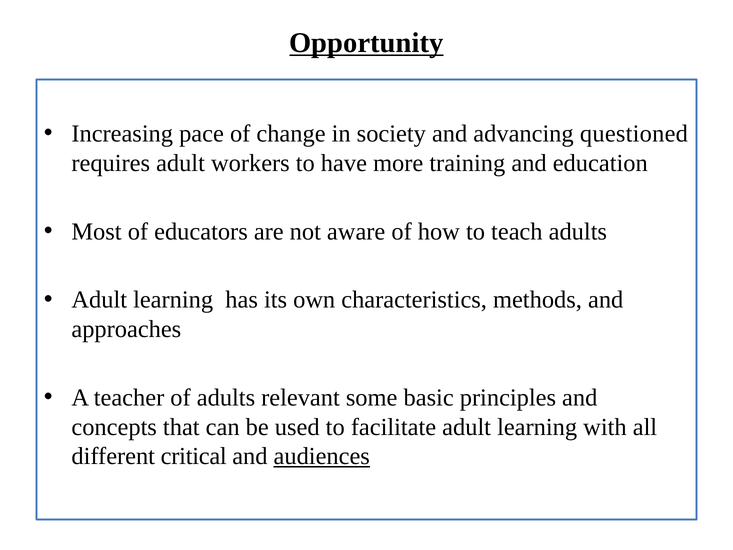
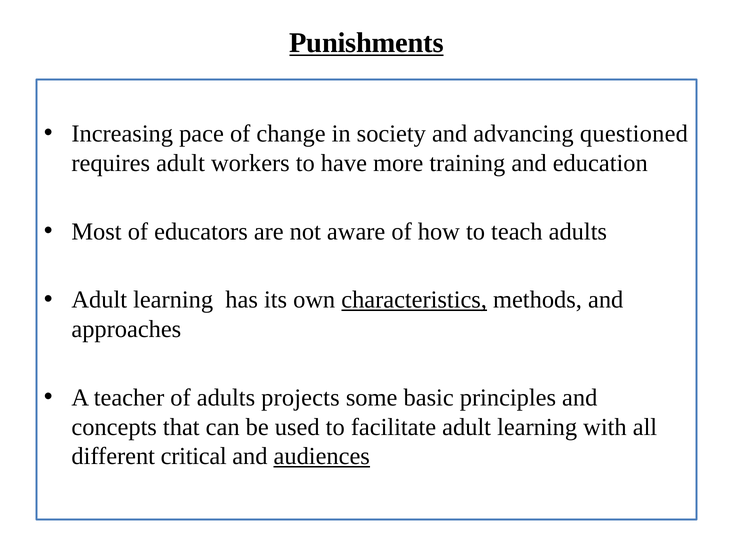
Opportunity: Opportunity -> Punishments
characteristics underline: none -> present
relevant: relevant -> projects
